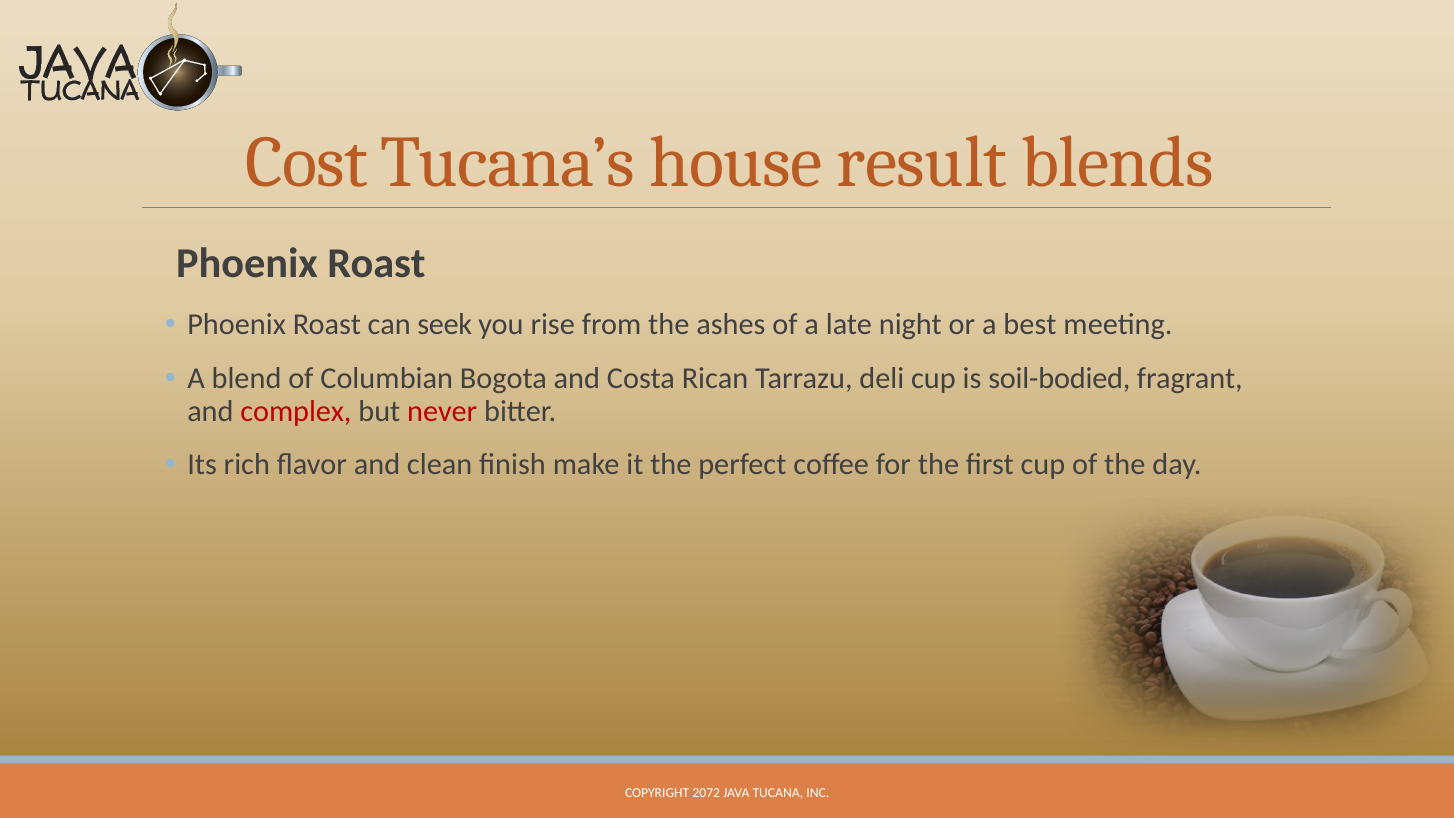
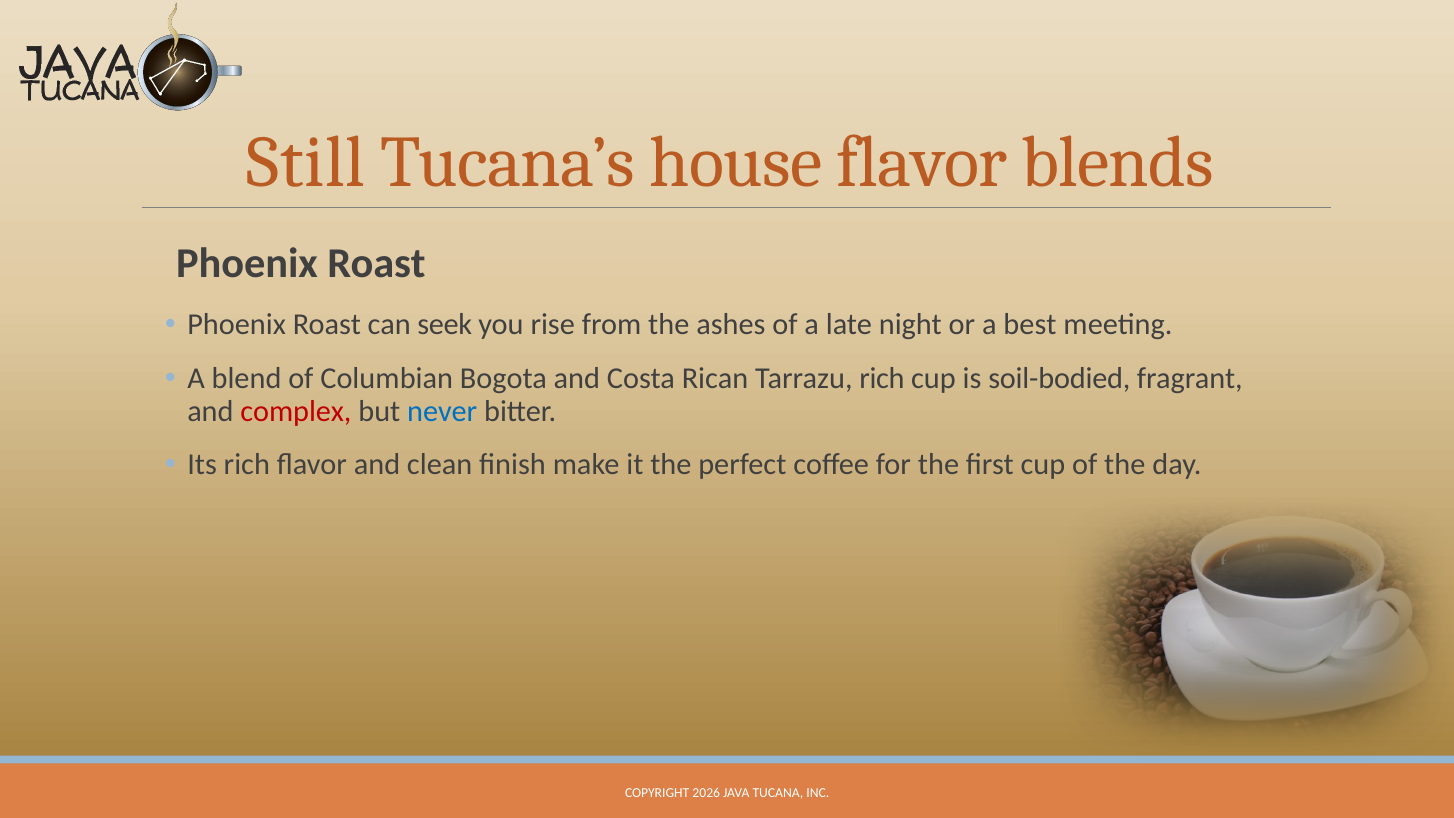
Cost: Cost -> Still
house result: result -> flavor
Tarrazu deli: deli -> rich
never colour: red -> blue
2072: 2072 -> 2026
